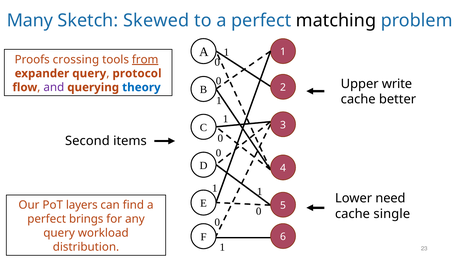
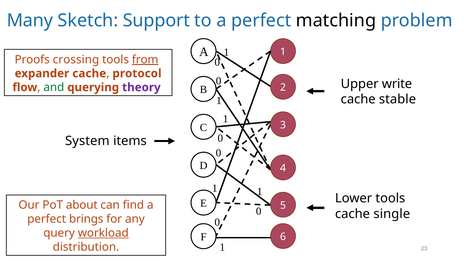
Skewed: Skewed -> Support
expander query: query -> cache
and colour: purple -> green
theory colour: blue -> purple
better: better -> stable
Second: Second -> System
Lower need: need -> tools
layers: layers -> about
workload underline: none -> present
